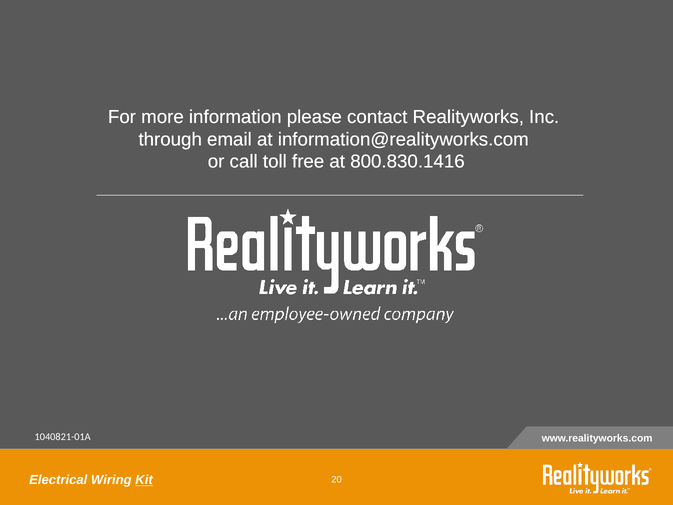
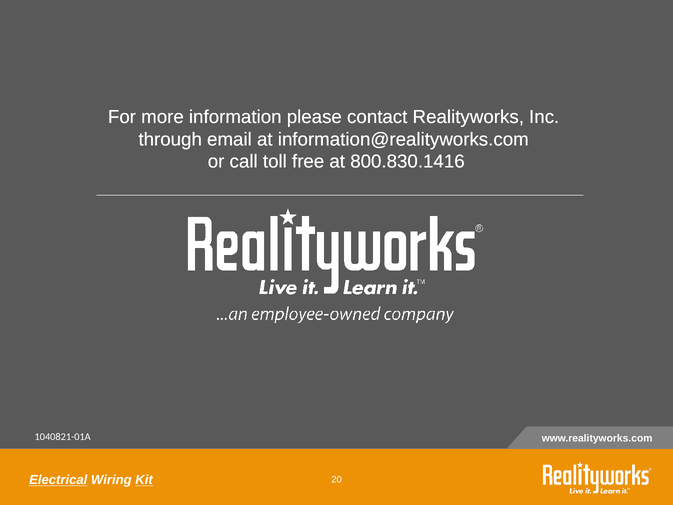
Electrical underline: none -> present
